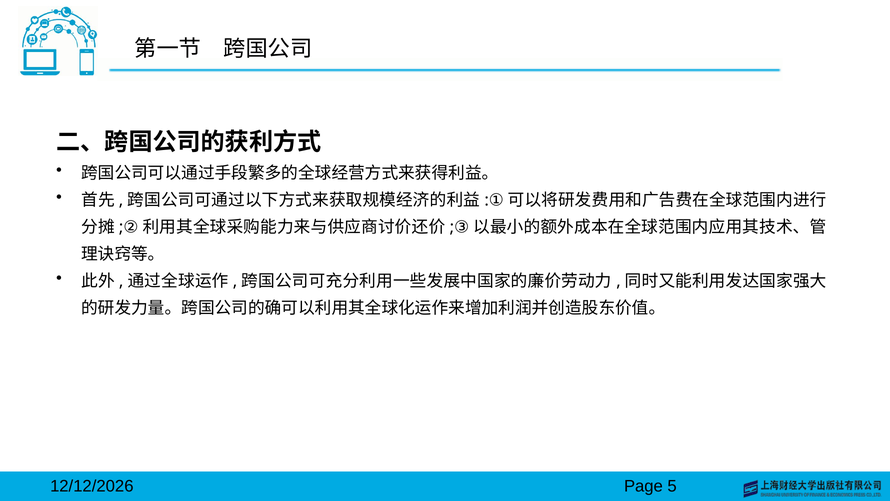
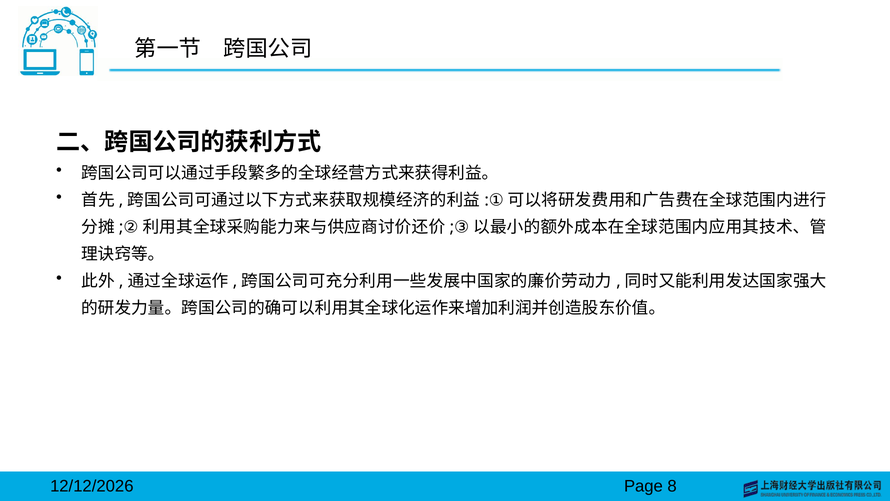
5: 5 -> 8
